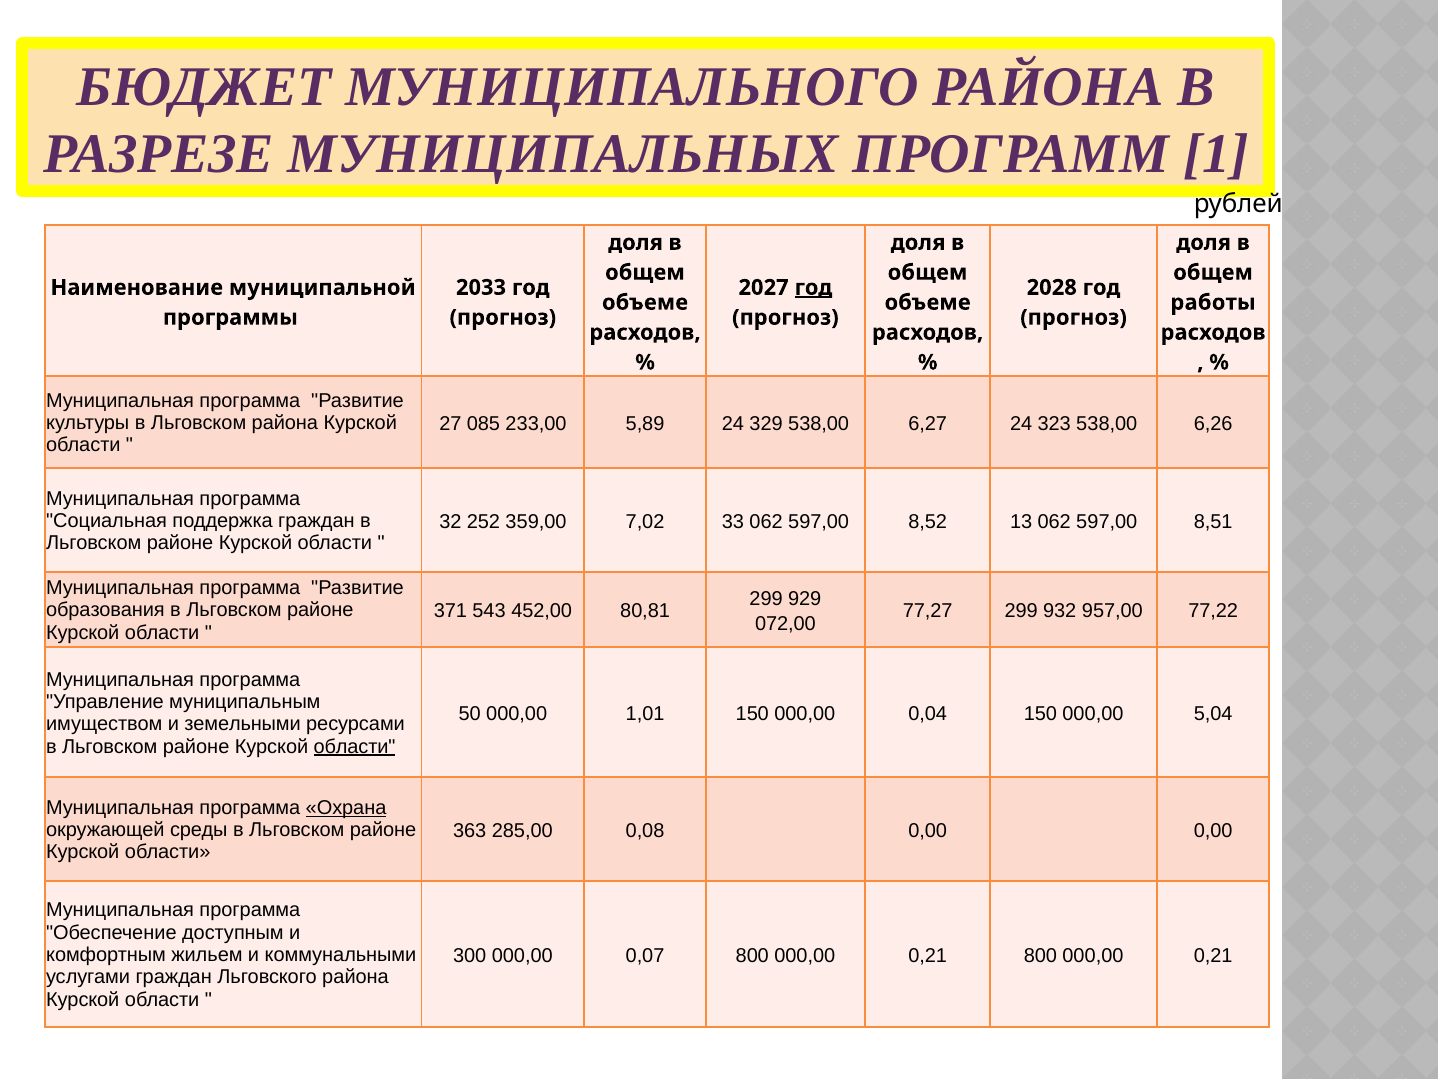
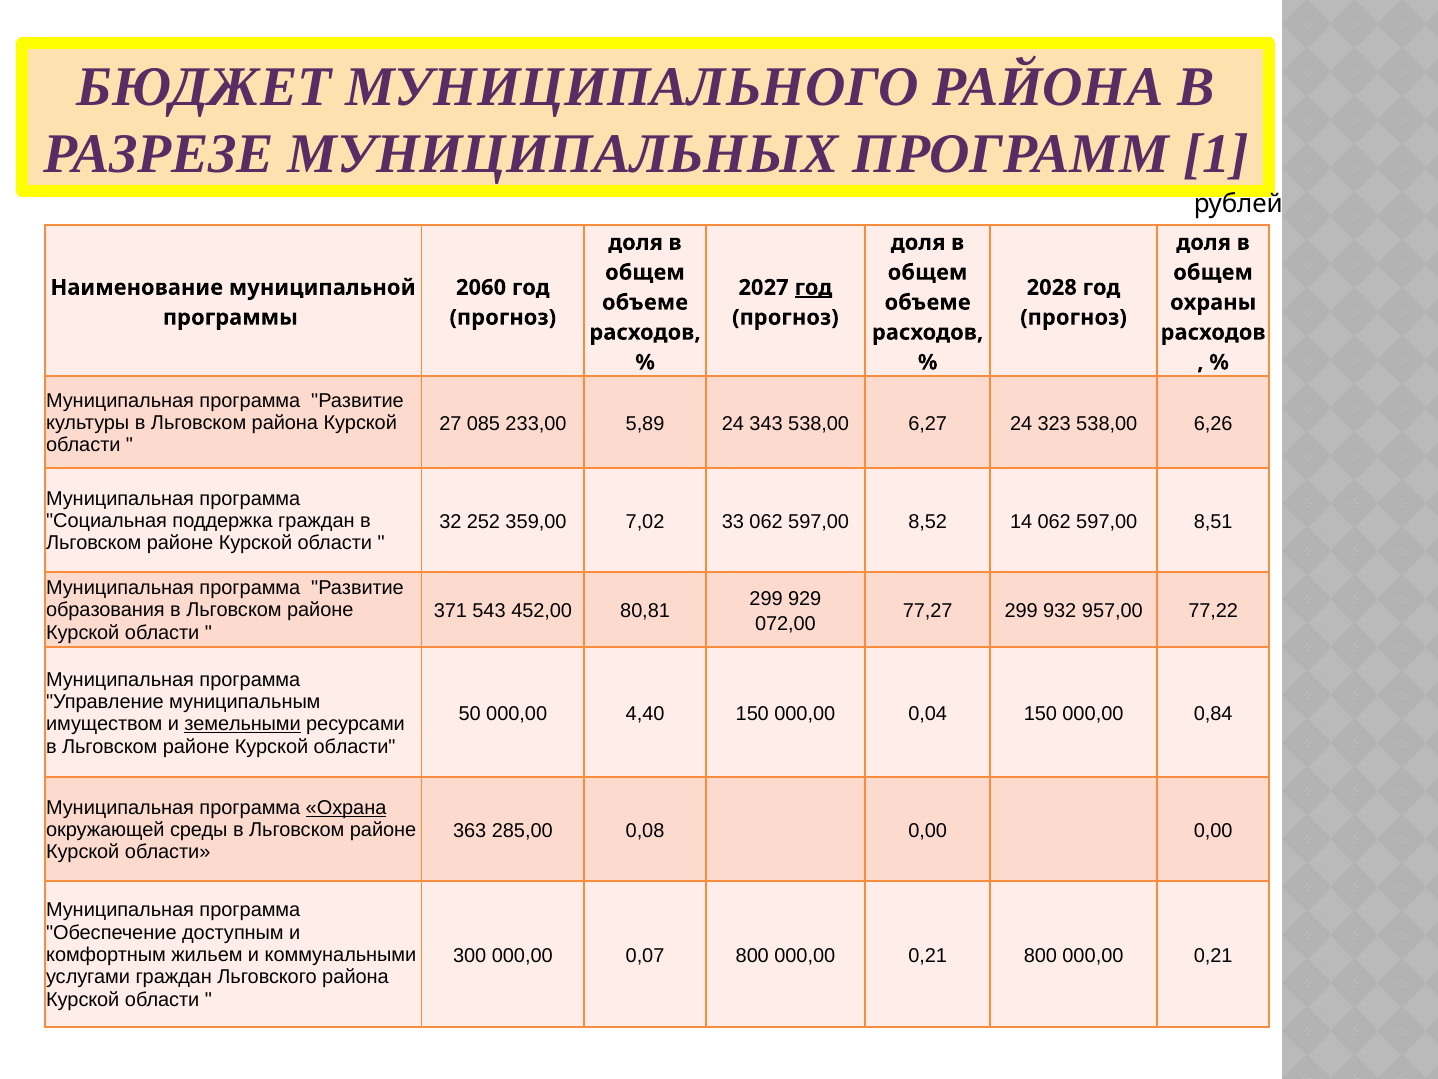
2033: 2033 -> 2060
работы: работы -> охраны
329: 329 -> 343
13: 13 -> 14
1,01: 1,01 -> 4,40
5,04: 5,04 -> 0,84
земельными underline: none -> present
области at (354, 746) underline: present -> none
